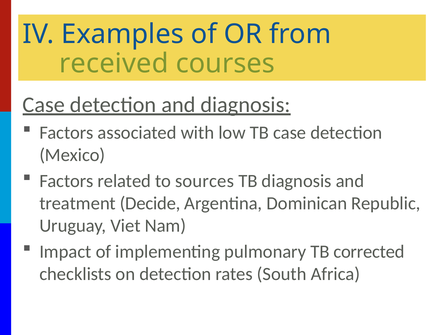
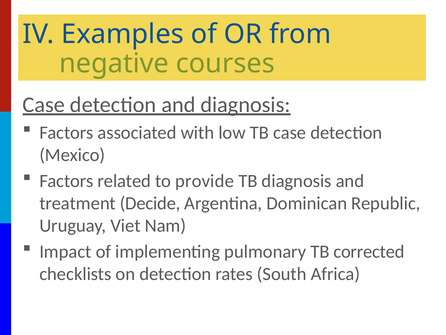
received: received -> negative
sources: sources -> provide
